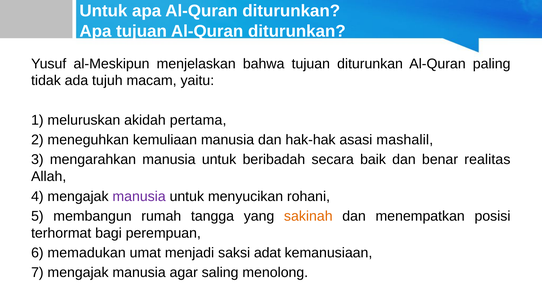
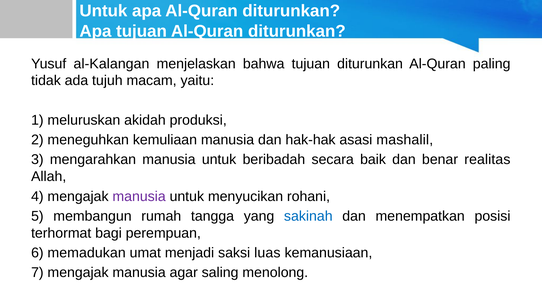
al-Meskipun: al-Meskipun -> al-Kalangan
pertama: pertama -> produksi
sakinah colour: orange -> blue
adat: adat -> luas
